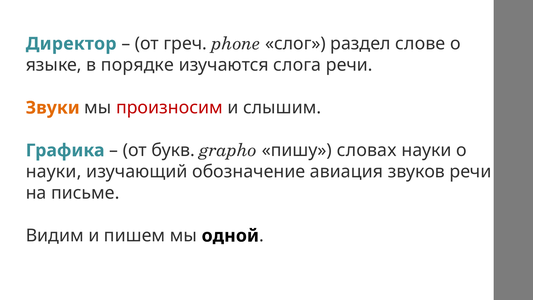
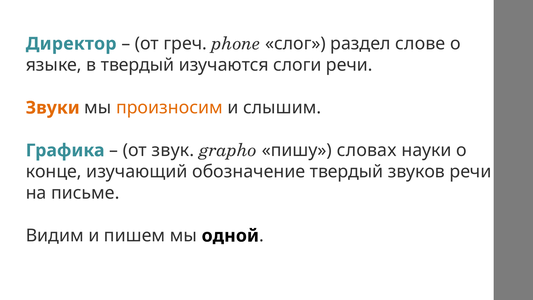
в порядке: порядке -> твердый
слога: слога -> слоги
произносим colour: red -> orange
букв: букв -> звук
науки at (54, 172): науки -> конце
обозначение авиация: авиация -> твердый
